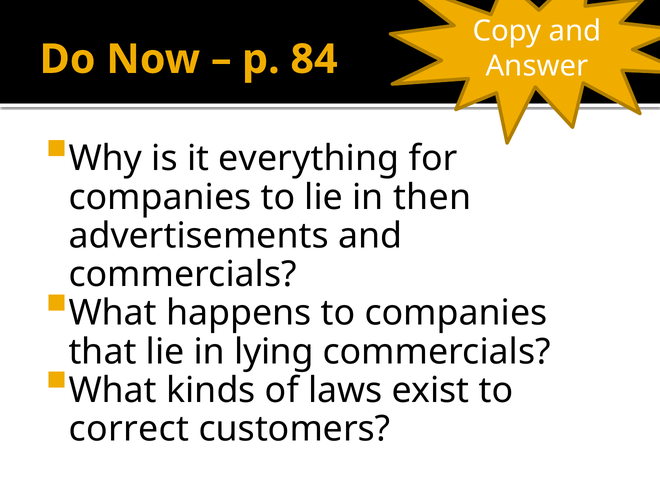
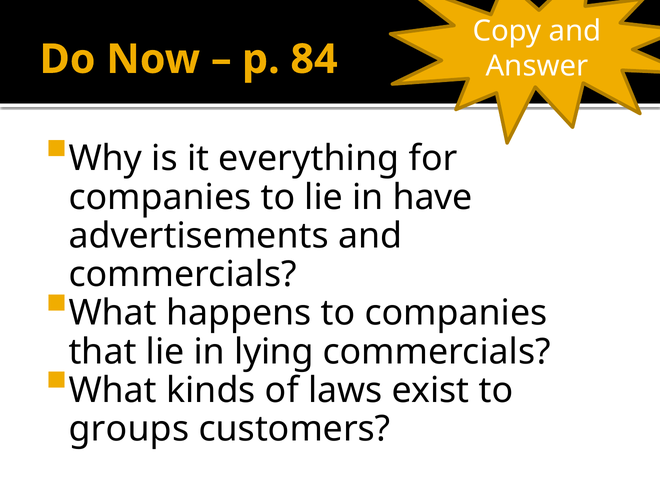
then: then -> have
correct: correct -> groups
